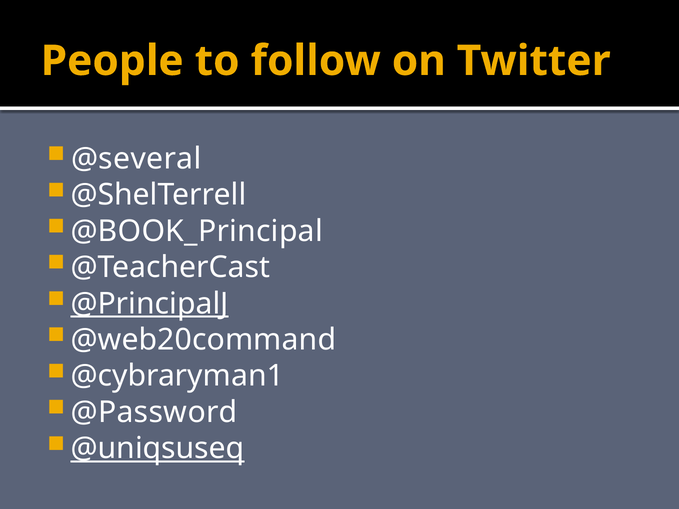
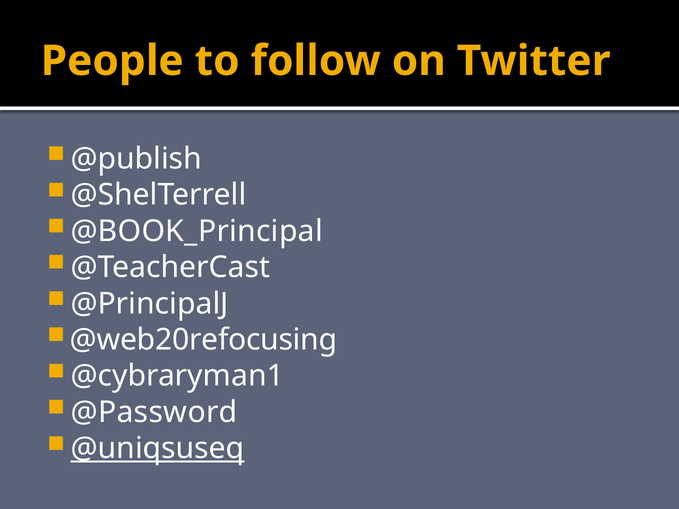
@several: @several -> @publish
@PrincipalJ underline: present -> none
@web20command: @web20command -> @web20refocusing
